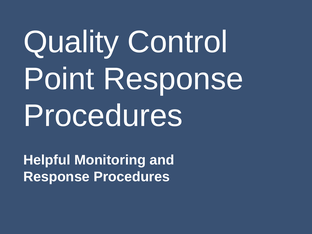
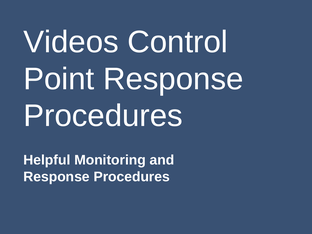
Quality: Quality -> Videos
